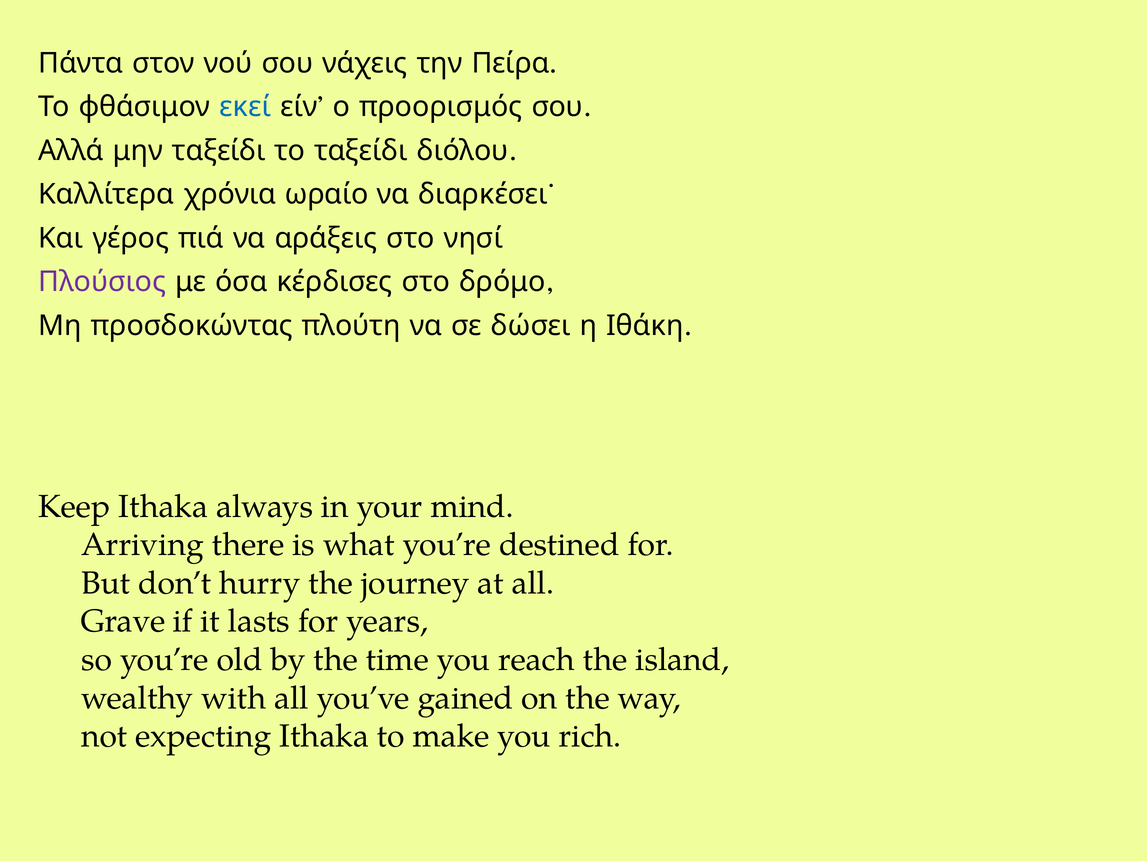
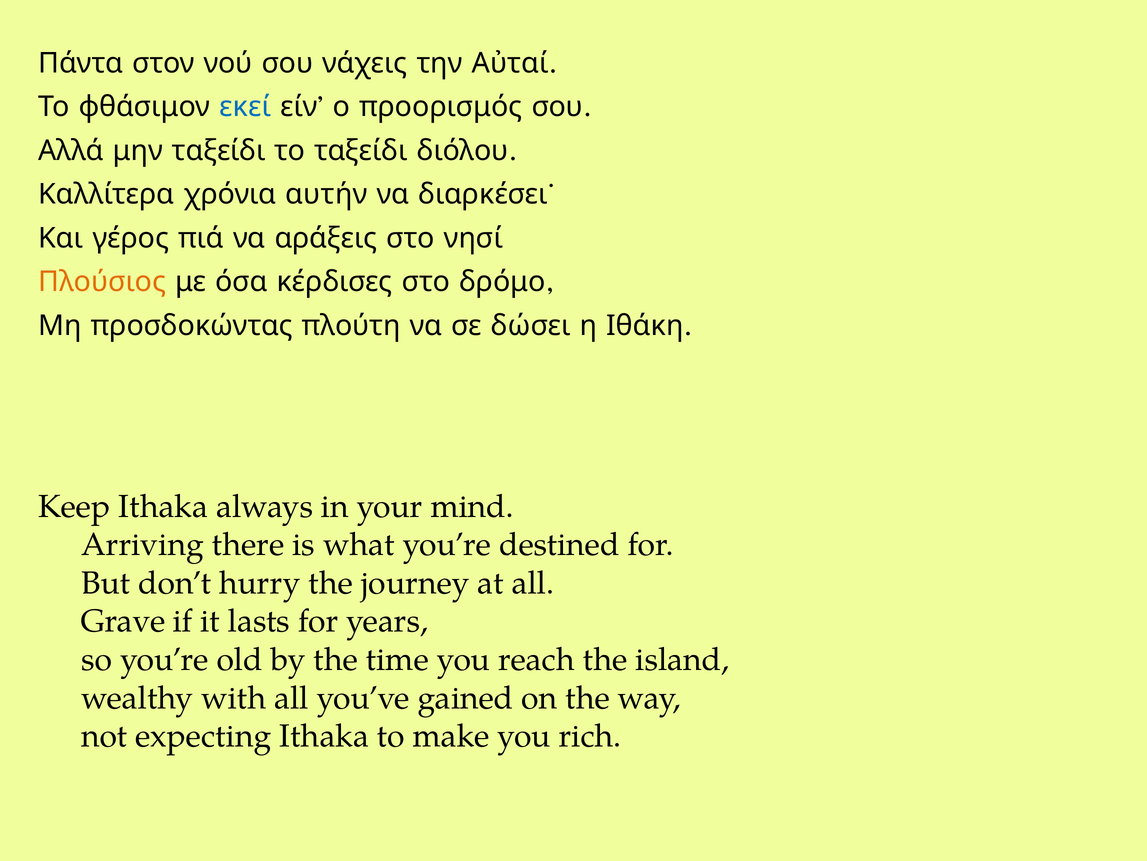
Πείρα: Πείρα -> Αὐταί
ωραίο: ωραίο -> αυτήν
Πλούσιος colour: purple -> orange
